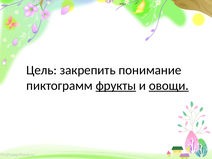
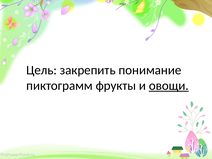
фрукты underline: present -> none
